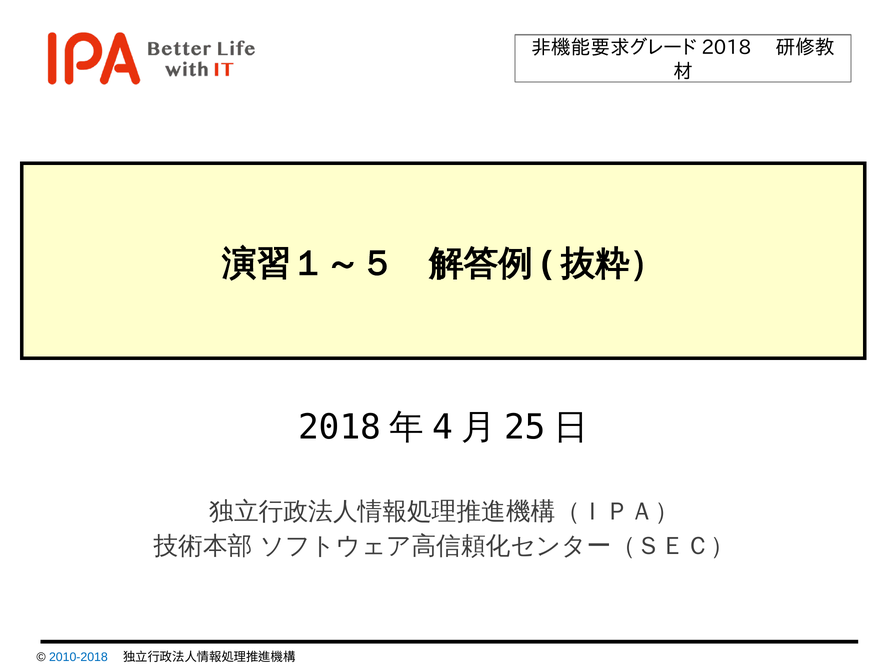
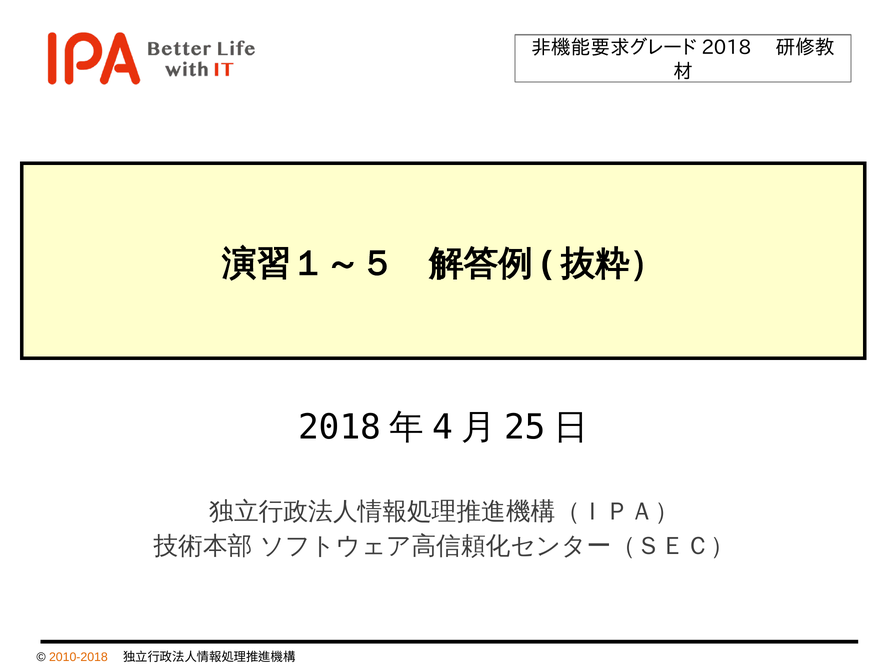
2010-2018 colour: blue -> orange
